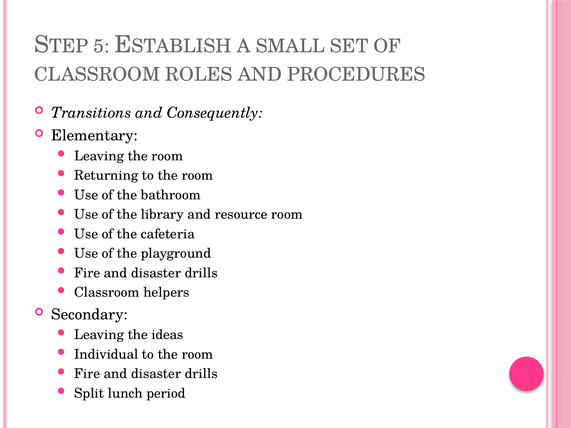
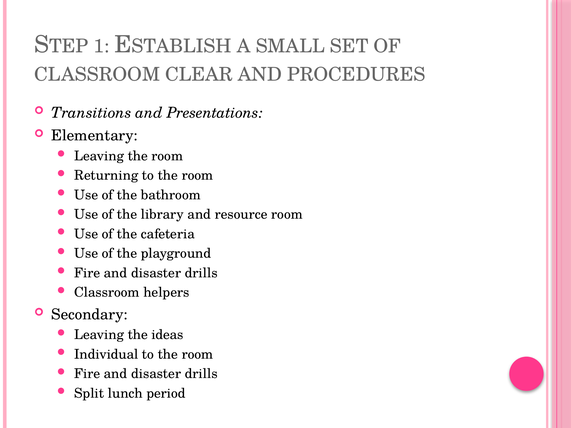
5: 5 -> 1
ROLES: ROLES -> CLEAR
Consequently: Consequently -> Presentations
